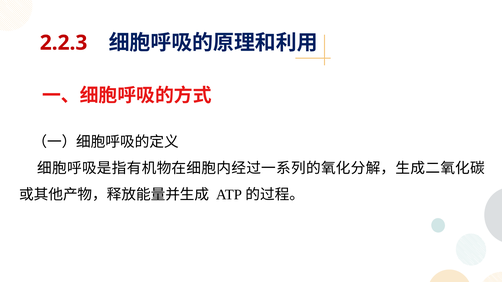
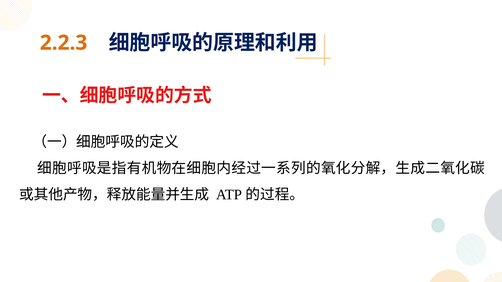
2.2.3 colour: red -> orange
